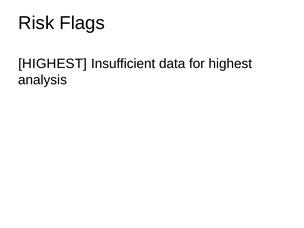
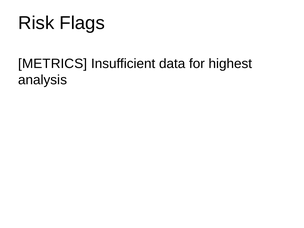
HIGHEST at (53, 64): HIGHEST -> METRICS
